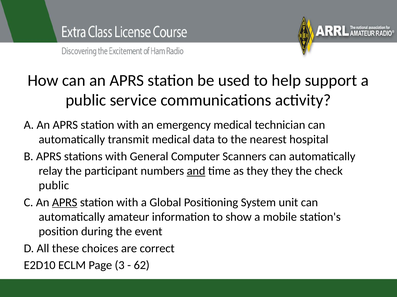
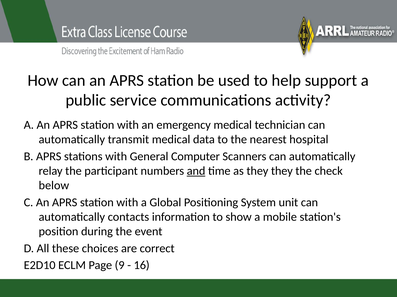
public at (54, 186): public -> below
APRS at (65, 203) underline: present -> none
amateur: amateur -> contacts
3: 3 -> 9
62: 62 -> 16
